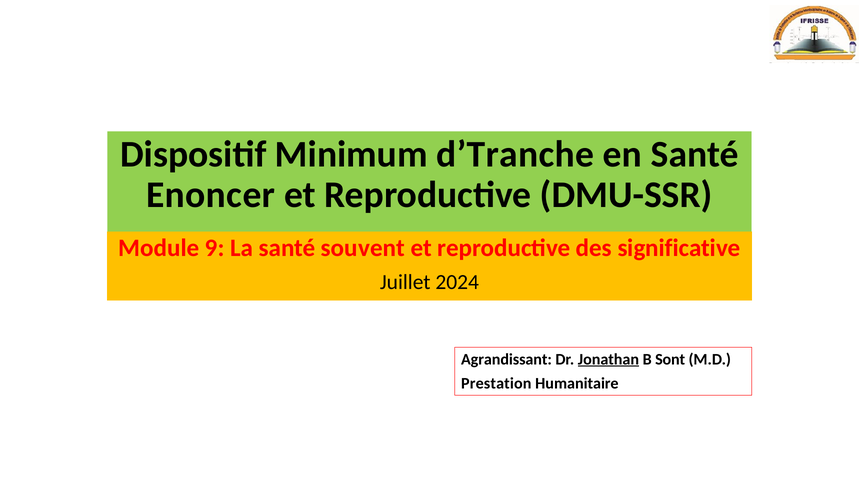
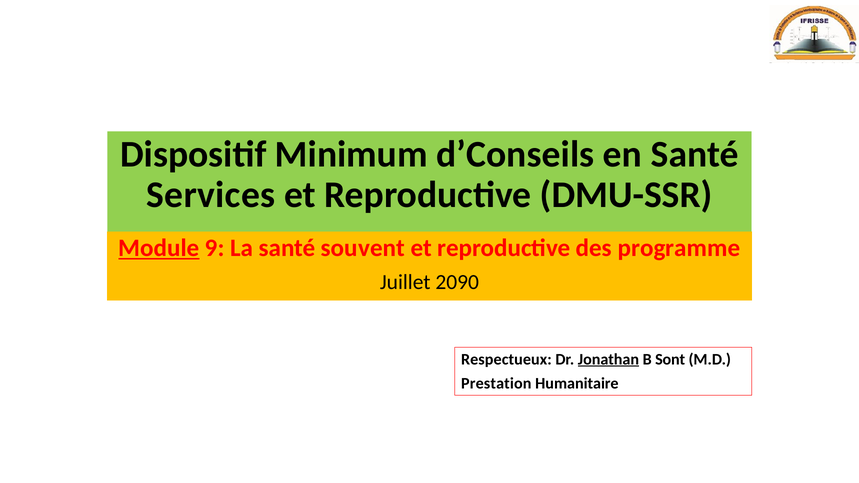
d’Tranche: d’Tranche -> d’Conseils
Enoncer: Enoncer -> Services
Module underline: none -> present
significative: significative -> programme
2024: 2024 -> 2090
Agrandissant: Agrandissant -> Respectueux
